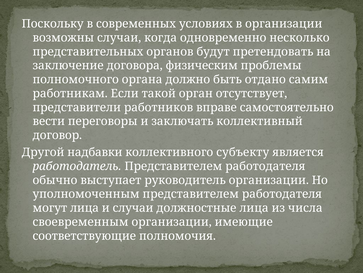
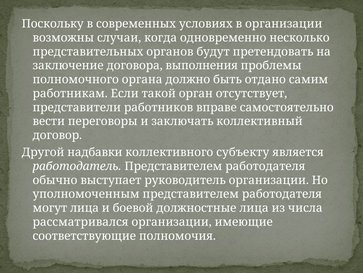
физическим: физическим -> выполнения
и случаи: случаи -> боевой
своевременным: своевременным -> рассматривался
